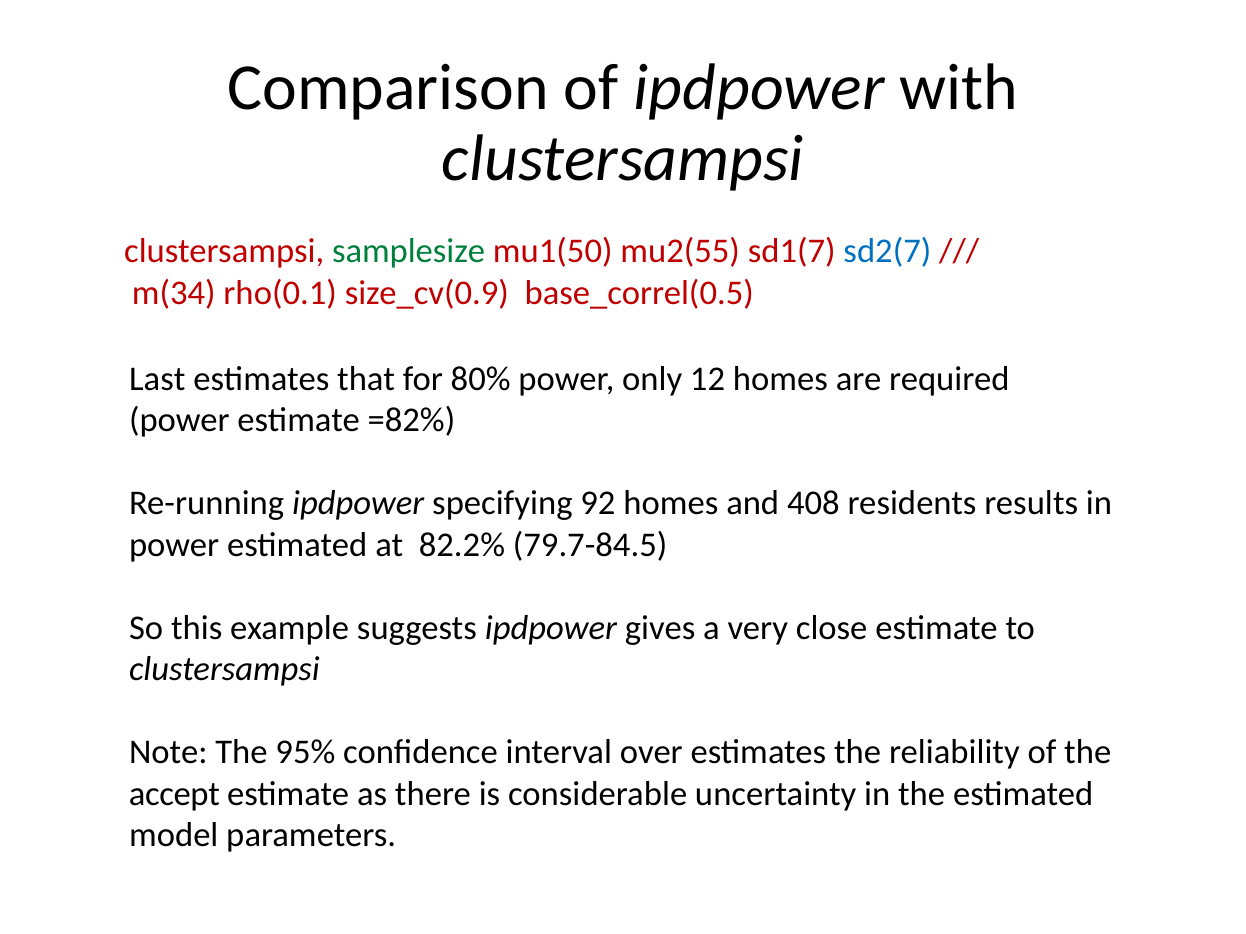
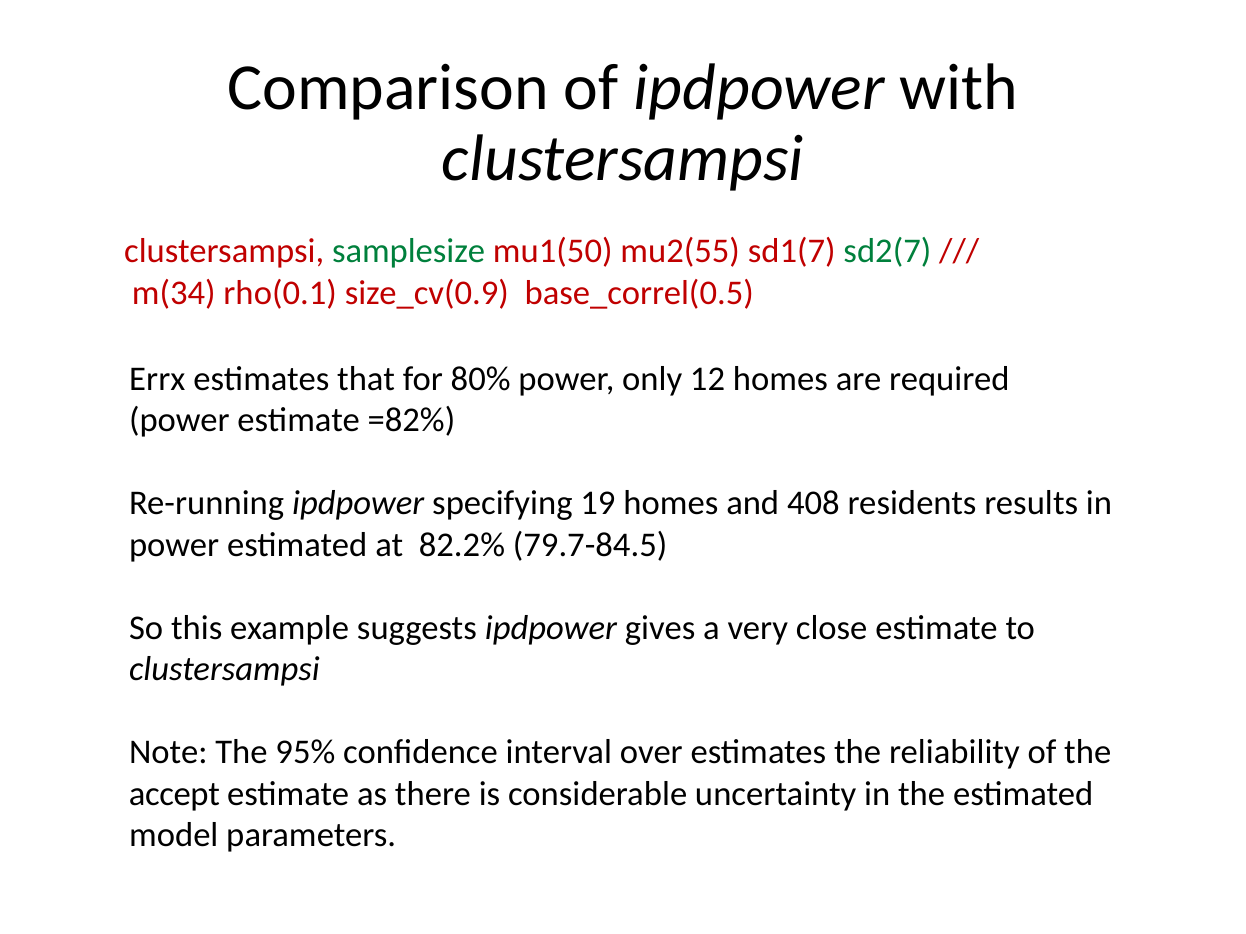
sd2(7 colour: blue -> green
Last: Last -> Errx
92: 92 -> 19
